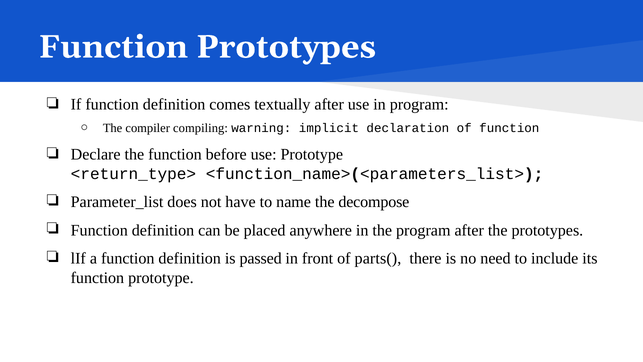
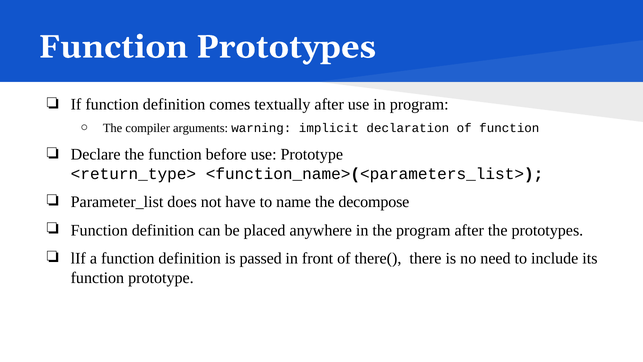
compiling: compiling -> arguments
parts(: parts( -> there(
